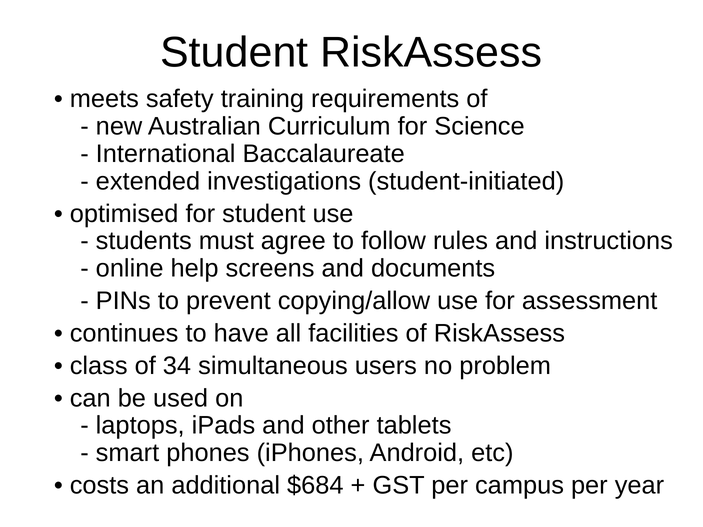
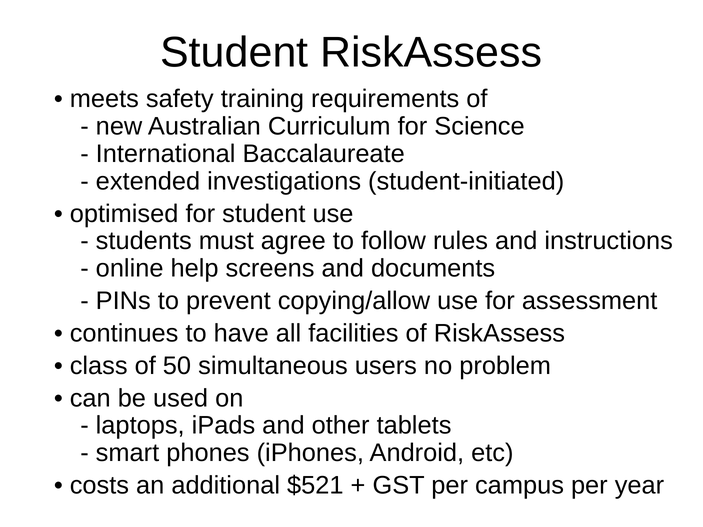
34: 34 -> 50
$684: $684 -> $521
